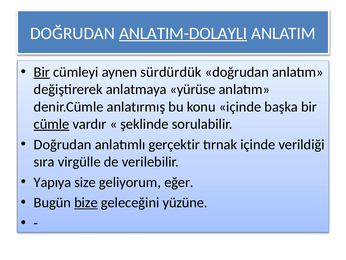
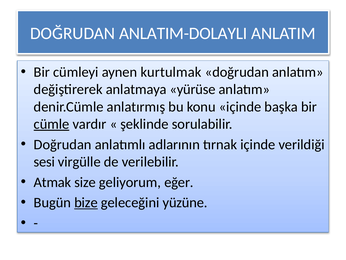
ANLATIM-DOLAYLI underline: present -> none
Bir at (42, 72) underline: present -> none
sürdürdük: sürdürdük -> kurtulmak
gerçektir: gerçektir -> adlarının
sıra: sıra -> sesi
Yapıya: Yapıya -> Atmak
